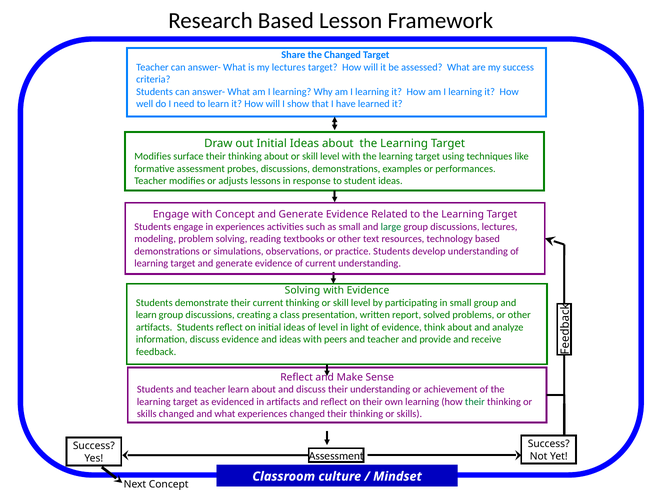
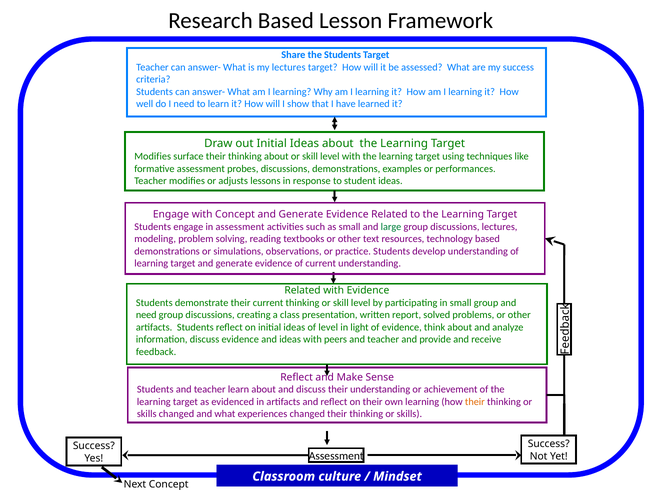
the Changed: Changed -> Students
in experiences: experiences -> assessment
Solving at (302, 291): Solving -> Related
learn at (146, 315): learn -> need
their at (475, 402) colour: green -> orange
